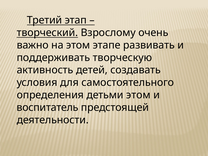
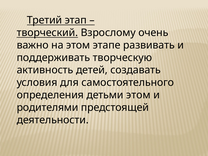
воспитатель: воспитатель -> родителями
